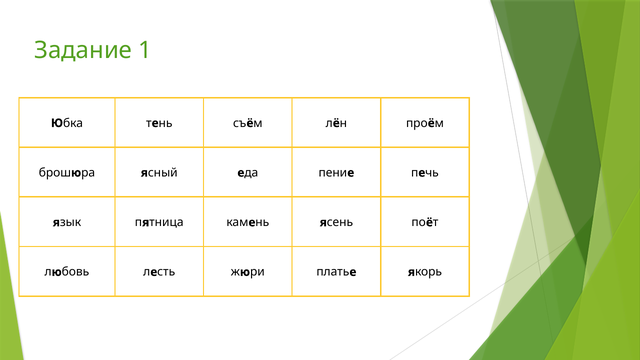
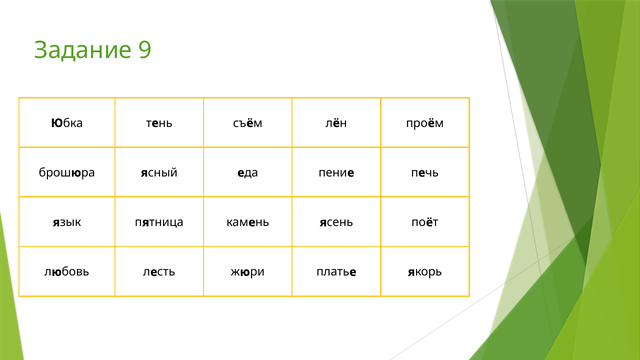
1: 1 -> 9
